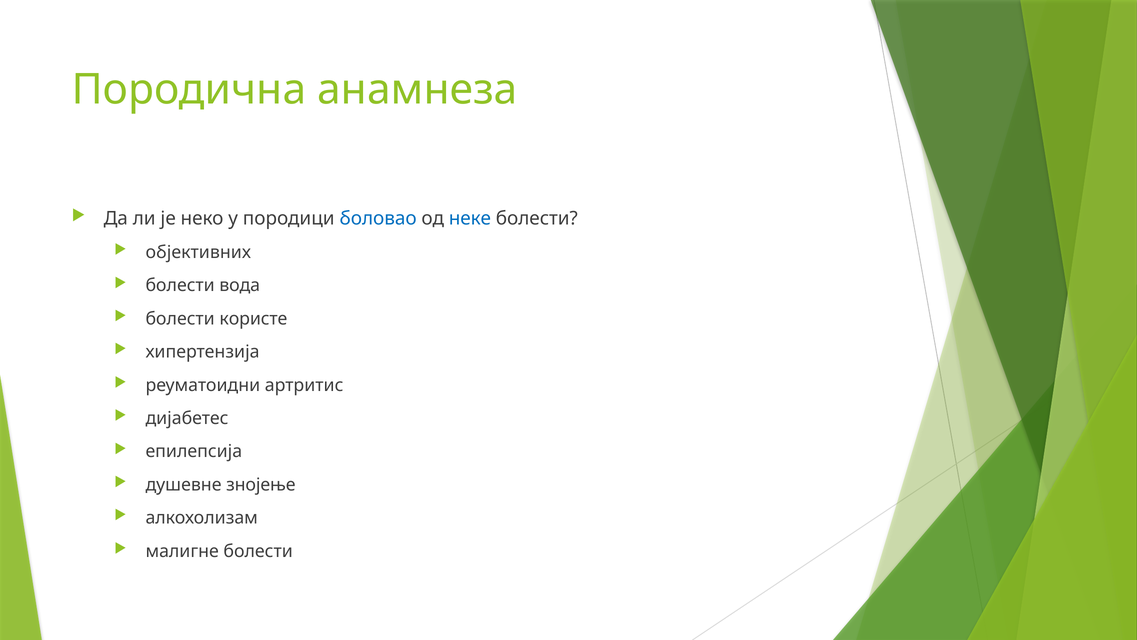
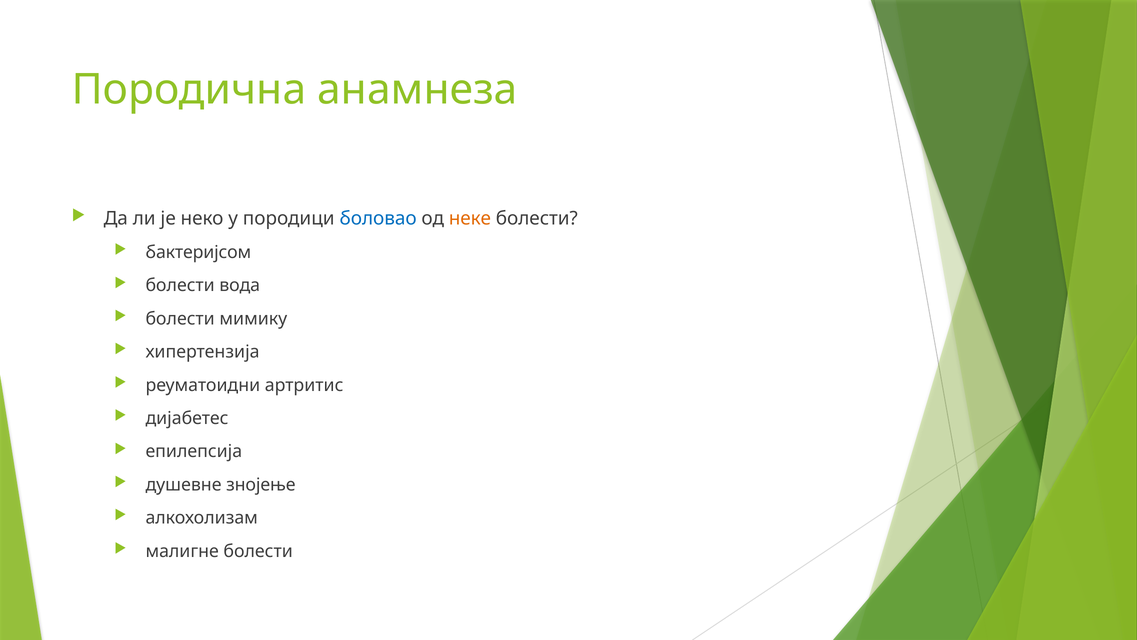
неке colour: blue -> orange
објективних: објективних -> бактеријсом
користе: користе -> мимику
